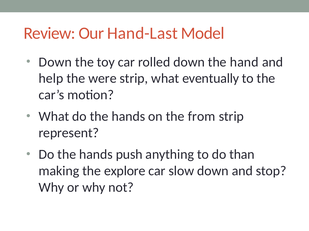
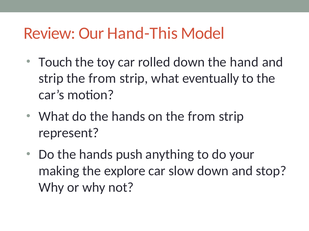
Hand-Last: Hand-Last -> Hand-This
Down at (55, 62): Down -> Touch
help at (51, 79): help -> strip
were at (102, 79): were -> from
than: than -> your
